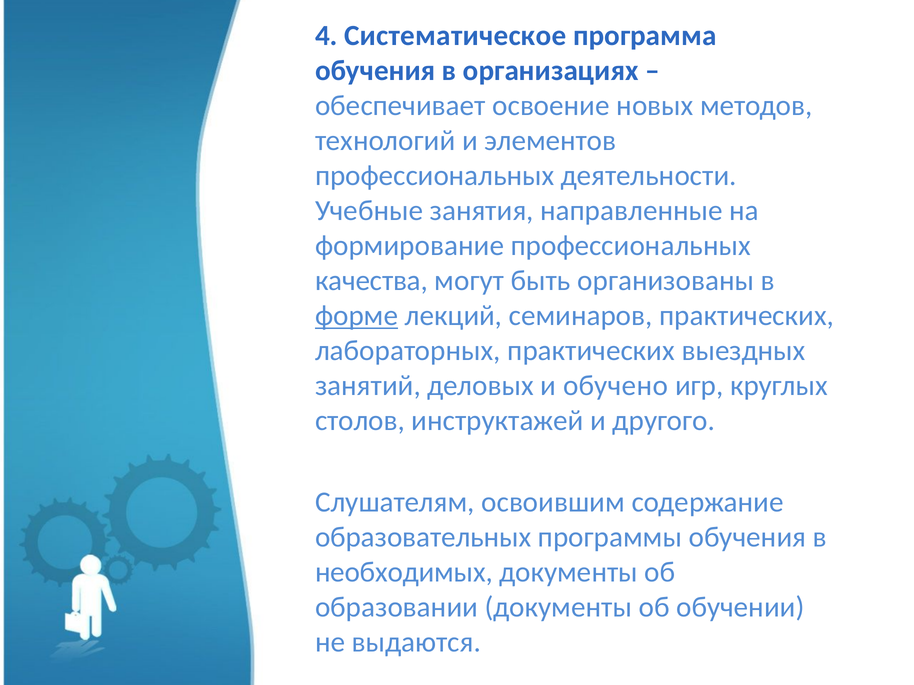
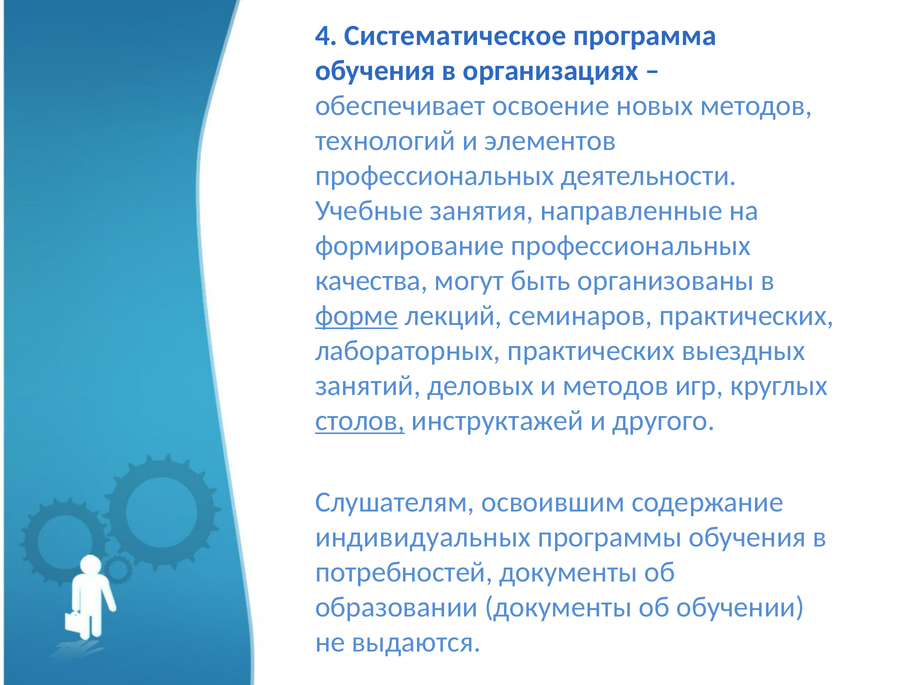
и обучено: обучено -> методов
столов underline: none -> present
образовательных: образовательных -> индивидуальных
необходимых: необходимых -> потребностей
